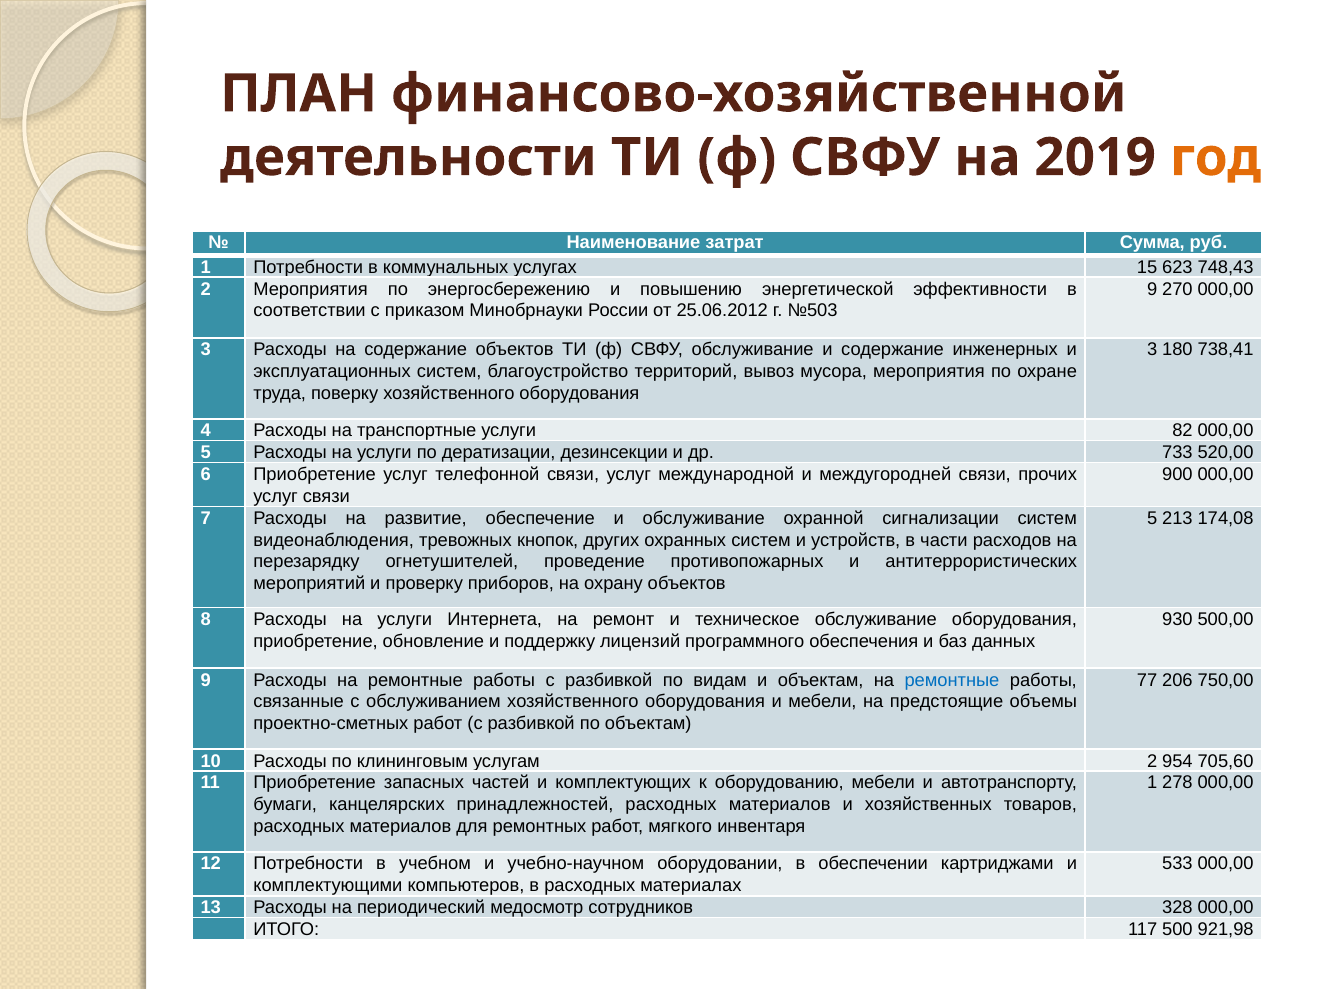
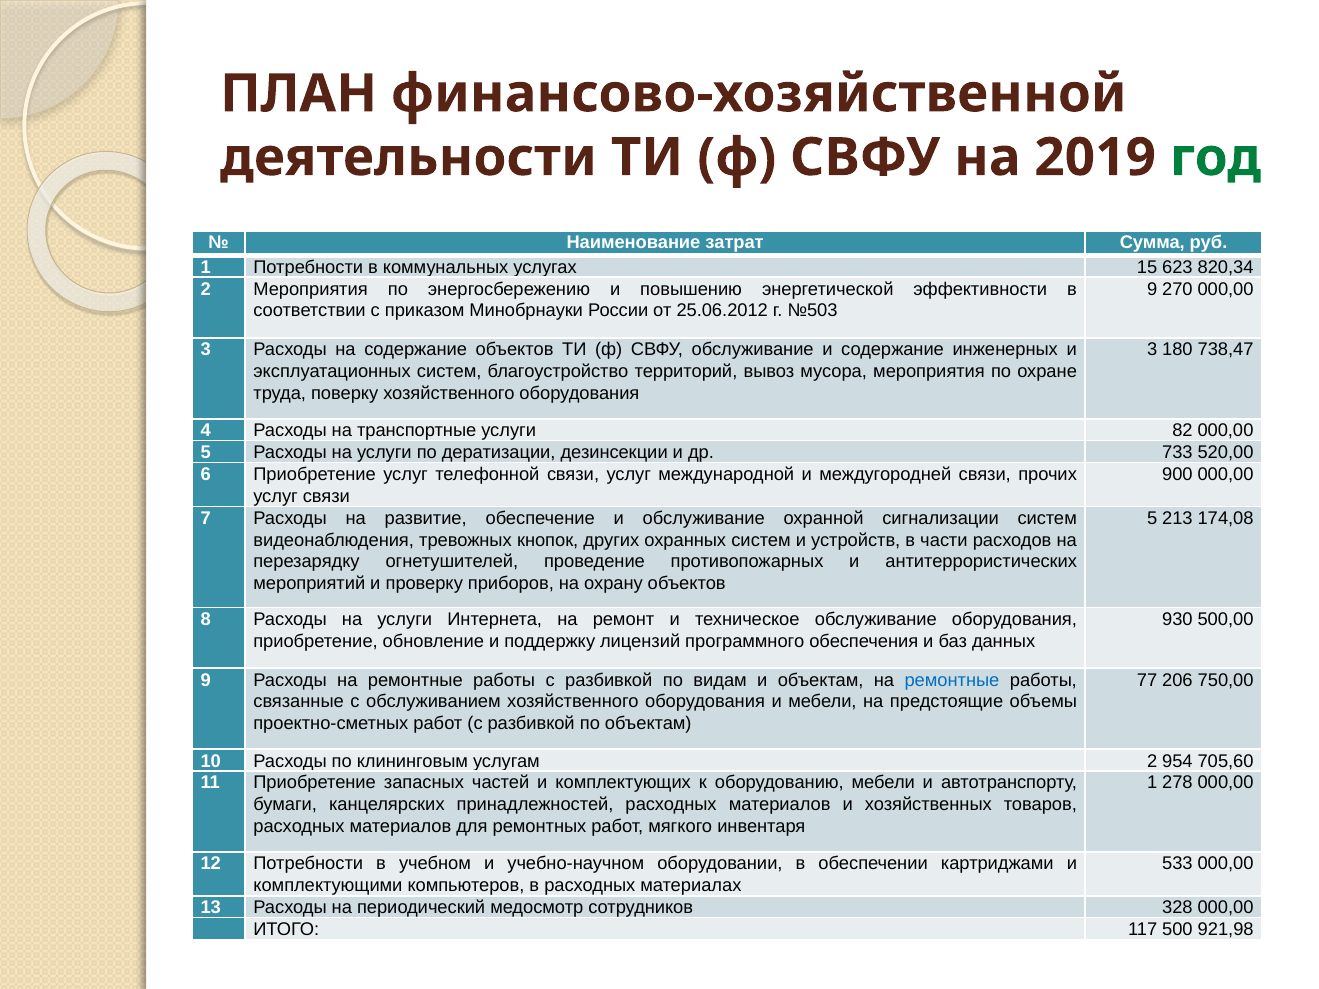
год colour: orange -> green
748,43: 748,43 -> 820,34
738,41: 738,41 -> 738,47
